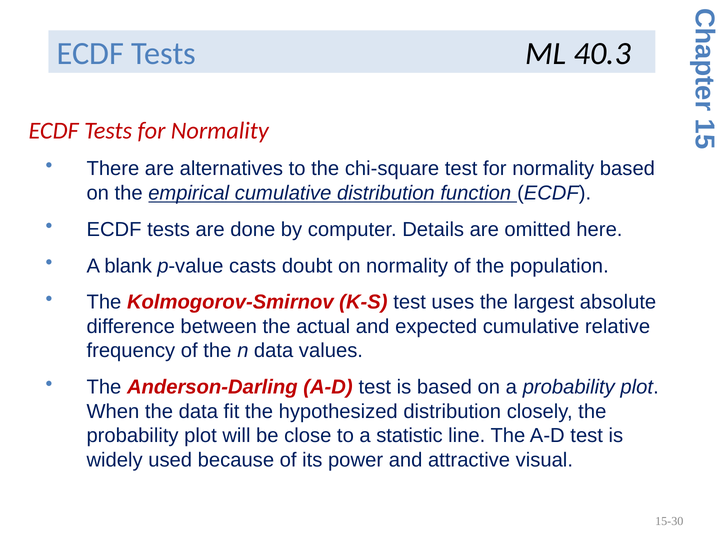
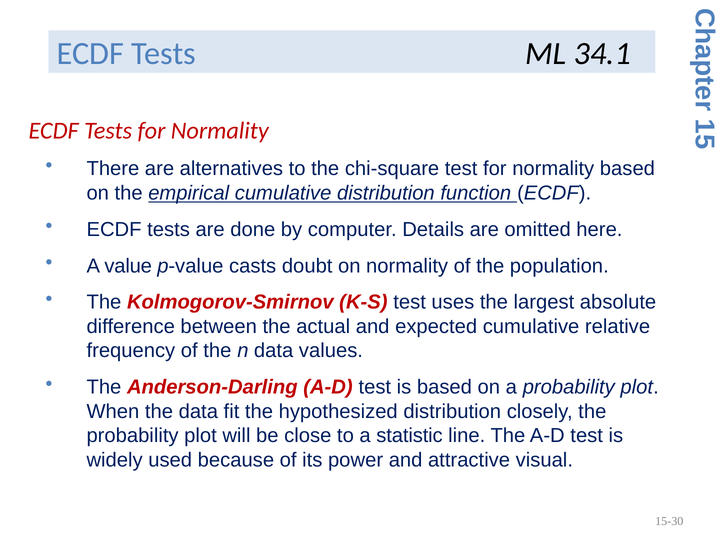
40.3: 40.3 -> 34.1
blank: blank -> value
